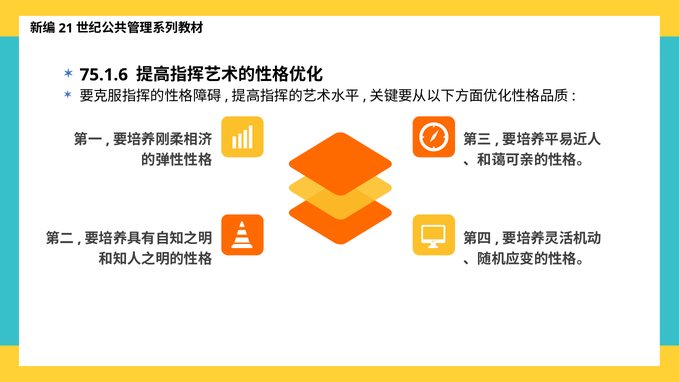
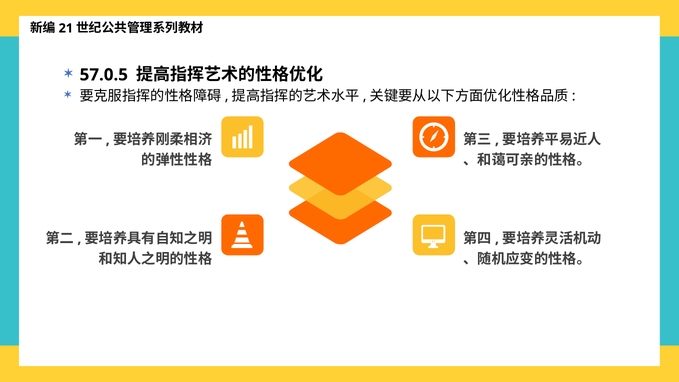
75.1.6: 75.1.6 -> 57.0.5
